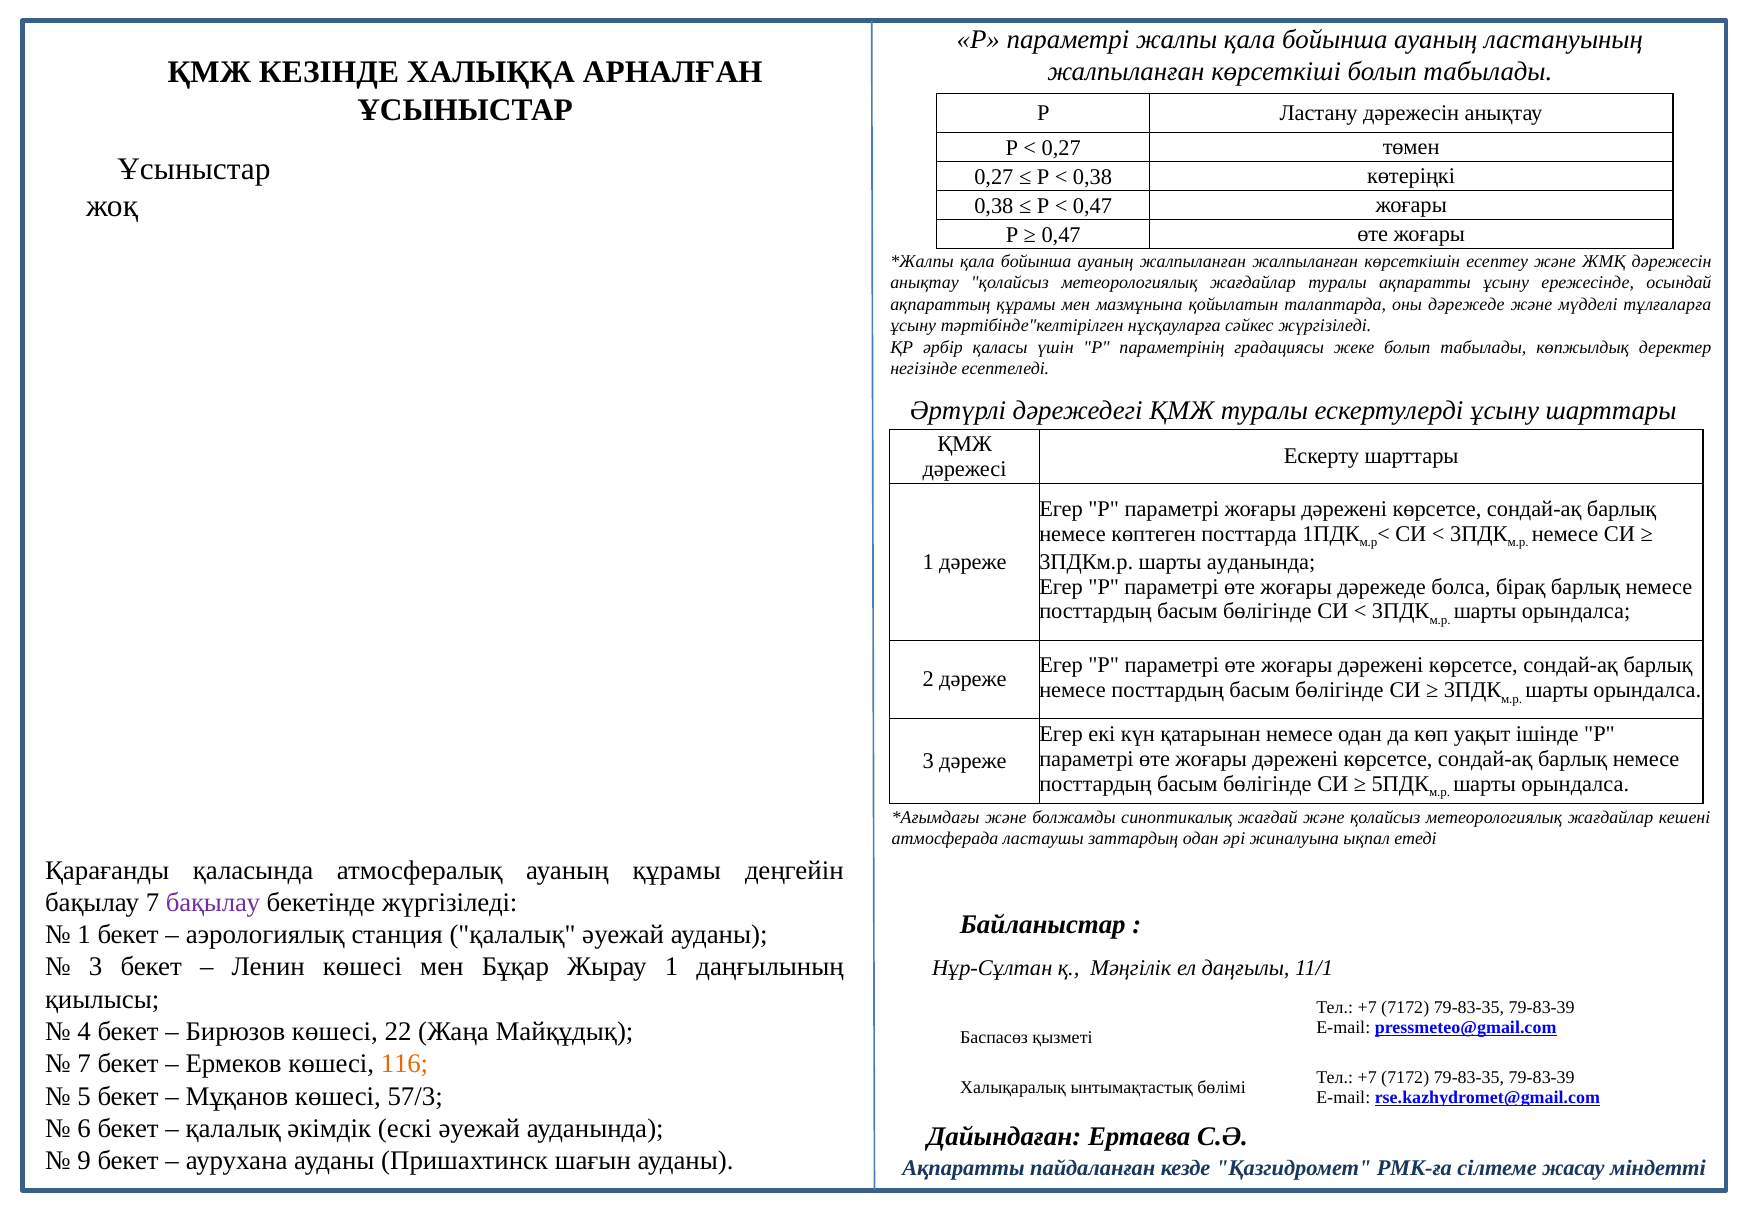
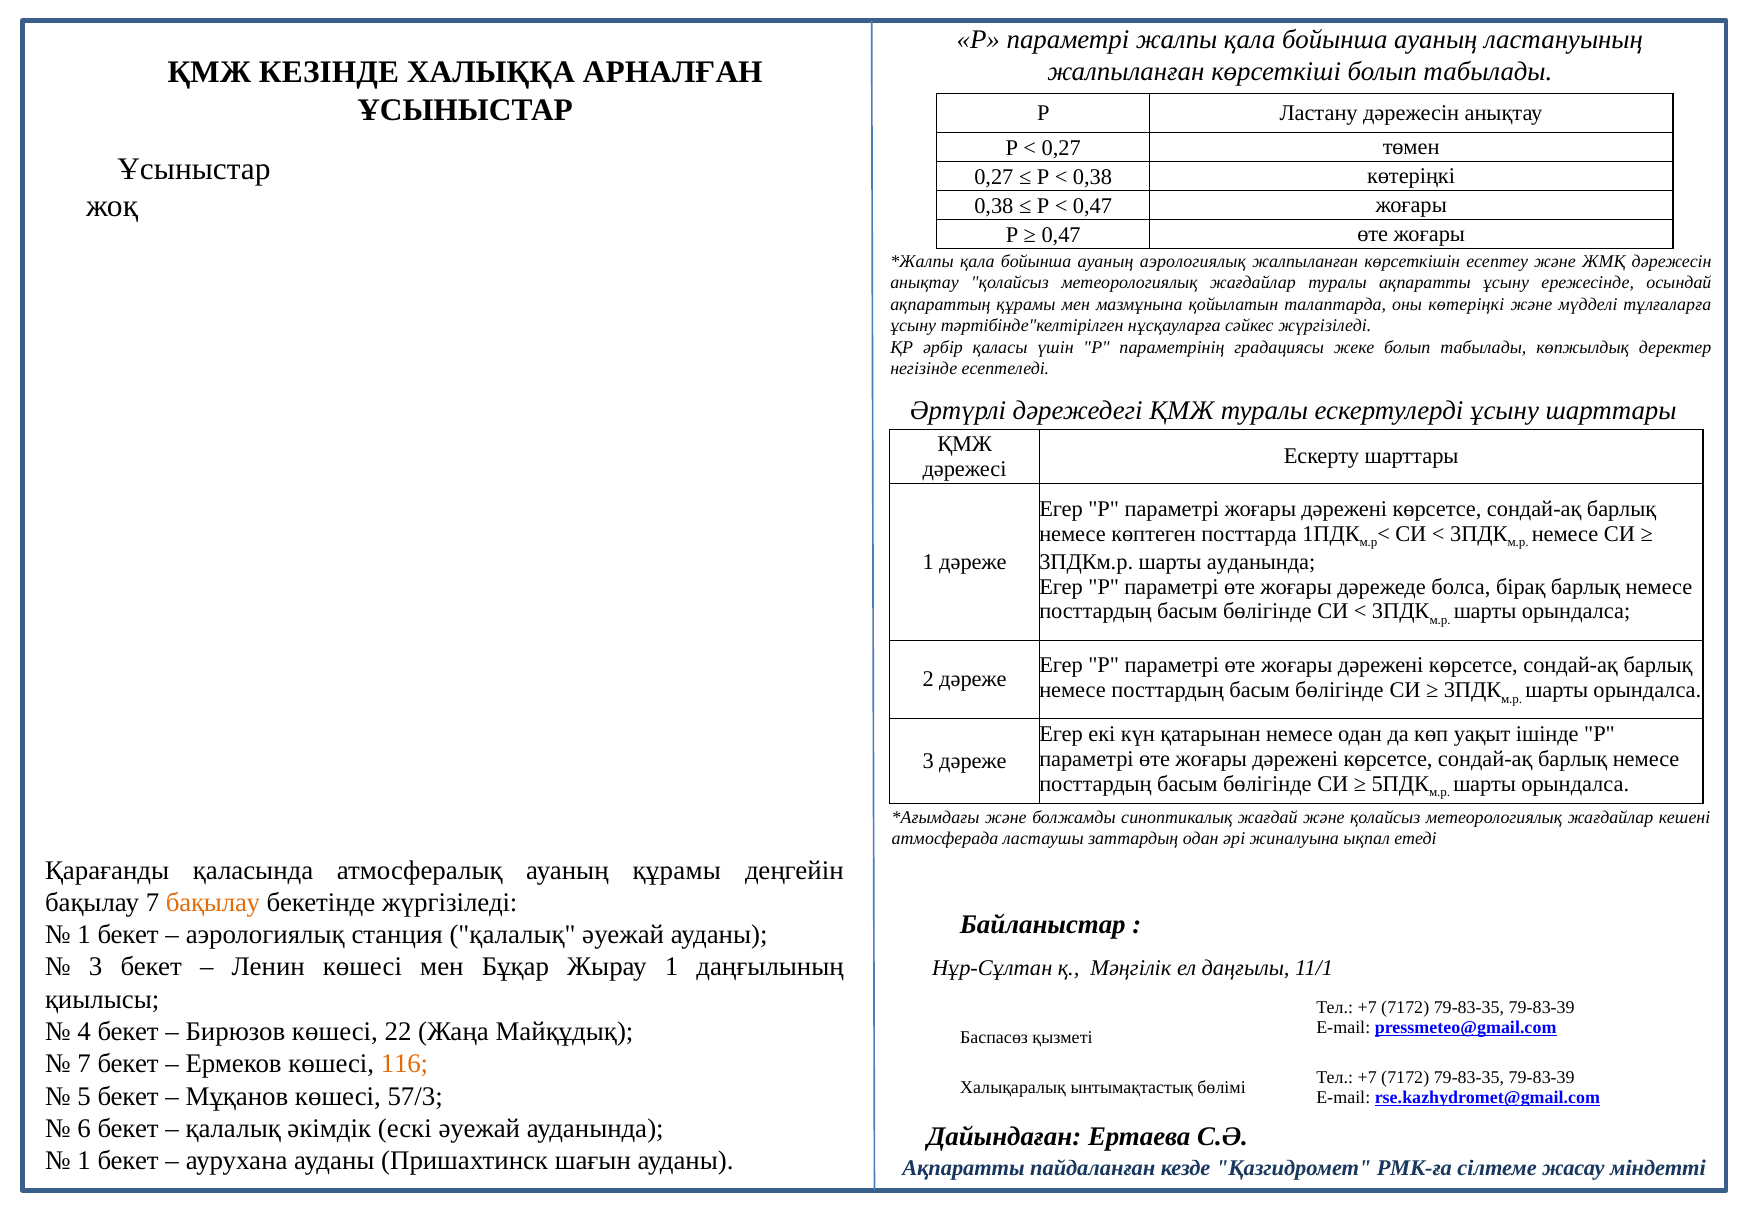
ауаның жалпыланған: жалпыланған -> аэрологиялық
оны дәрежеде: дәрежеде -> көтеріңкі
бақылау at (213, 902) colour: purple -> orange
9 at (84, 1161): 9 -> 1
